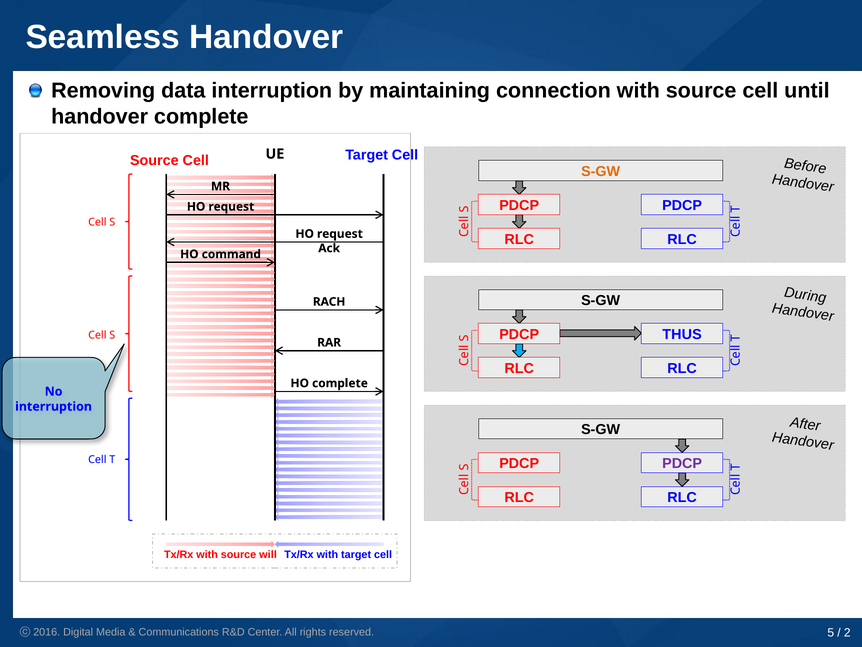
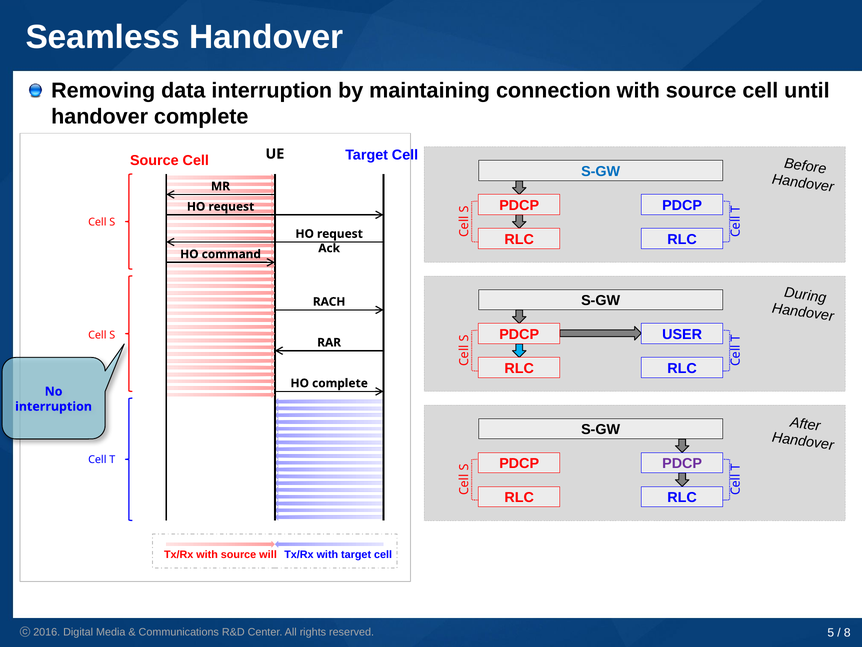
S-GW at (601, 171) colour: orange -> blue
THUS: THUS -> USER
2: 2 -> 8
